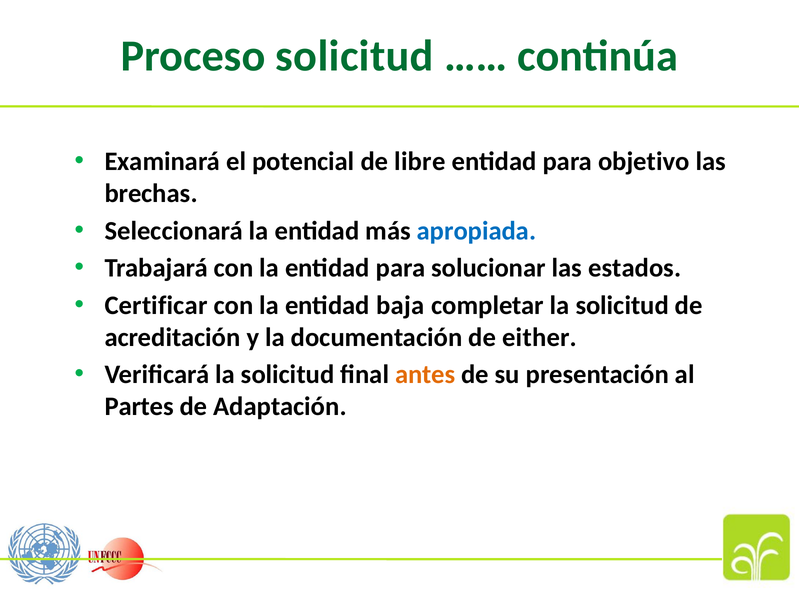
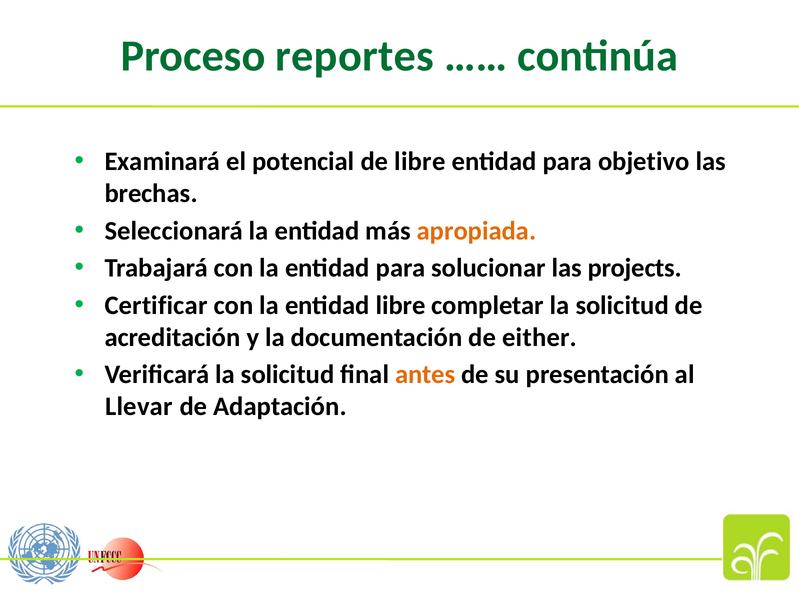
Proceso solicitud: solicitud -> reportes
apropiada colour: blue -> orange
estados: estados -> projects
entidad baja: baja -> libre
Partes: Partes -> Llevar
